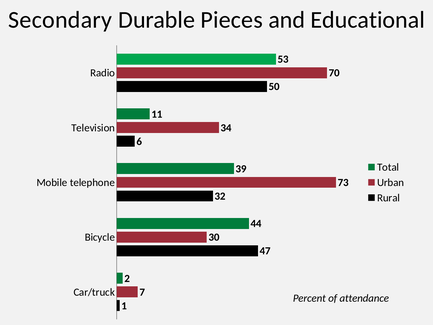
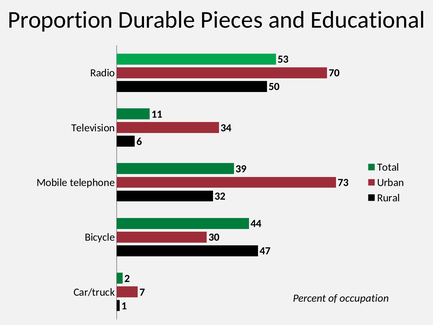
Secondary: Secondary -> Proportion
attendance: attendance -> occupation
